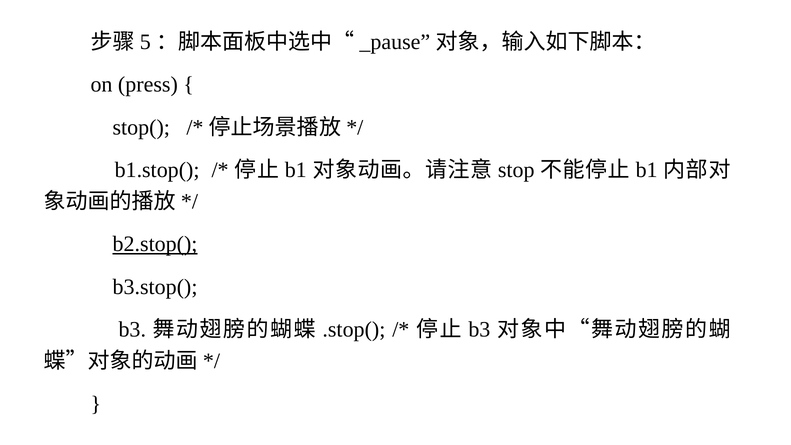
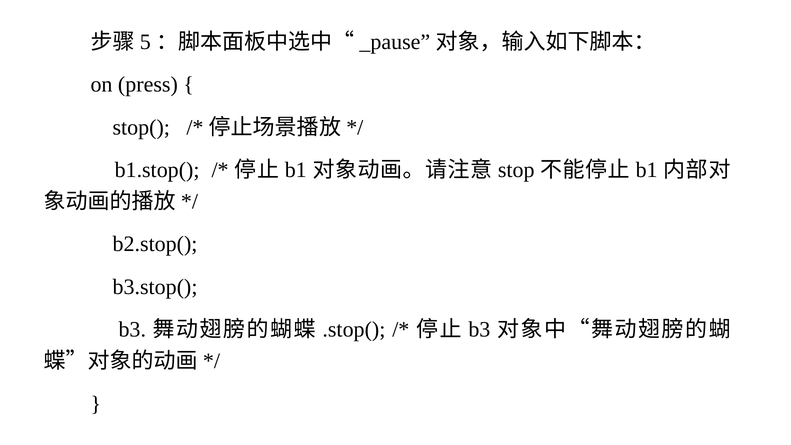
b2.stop( underline: present -> none
